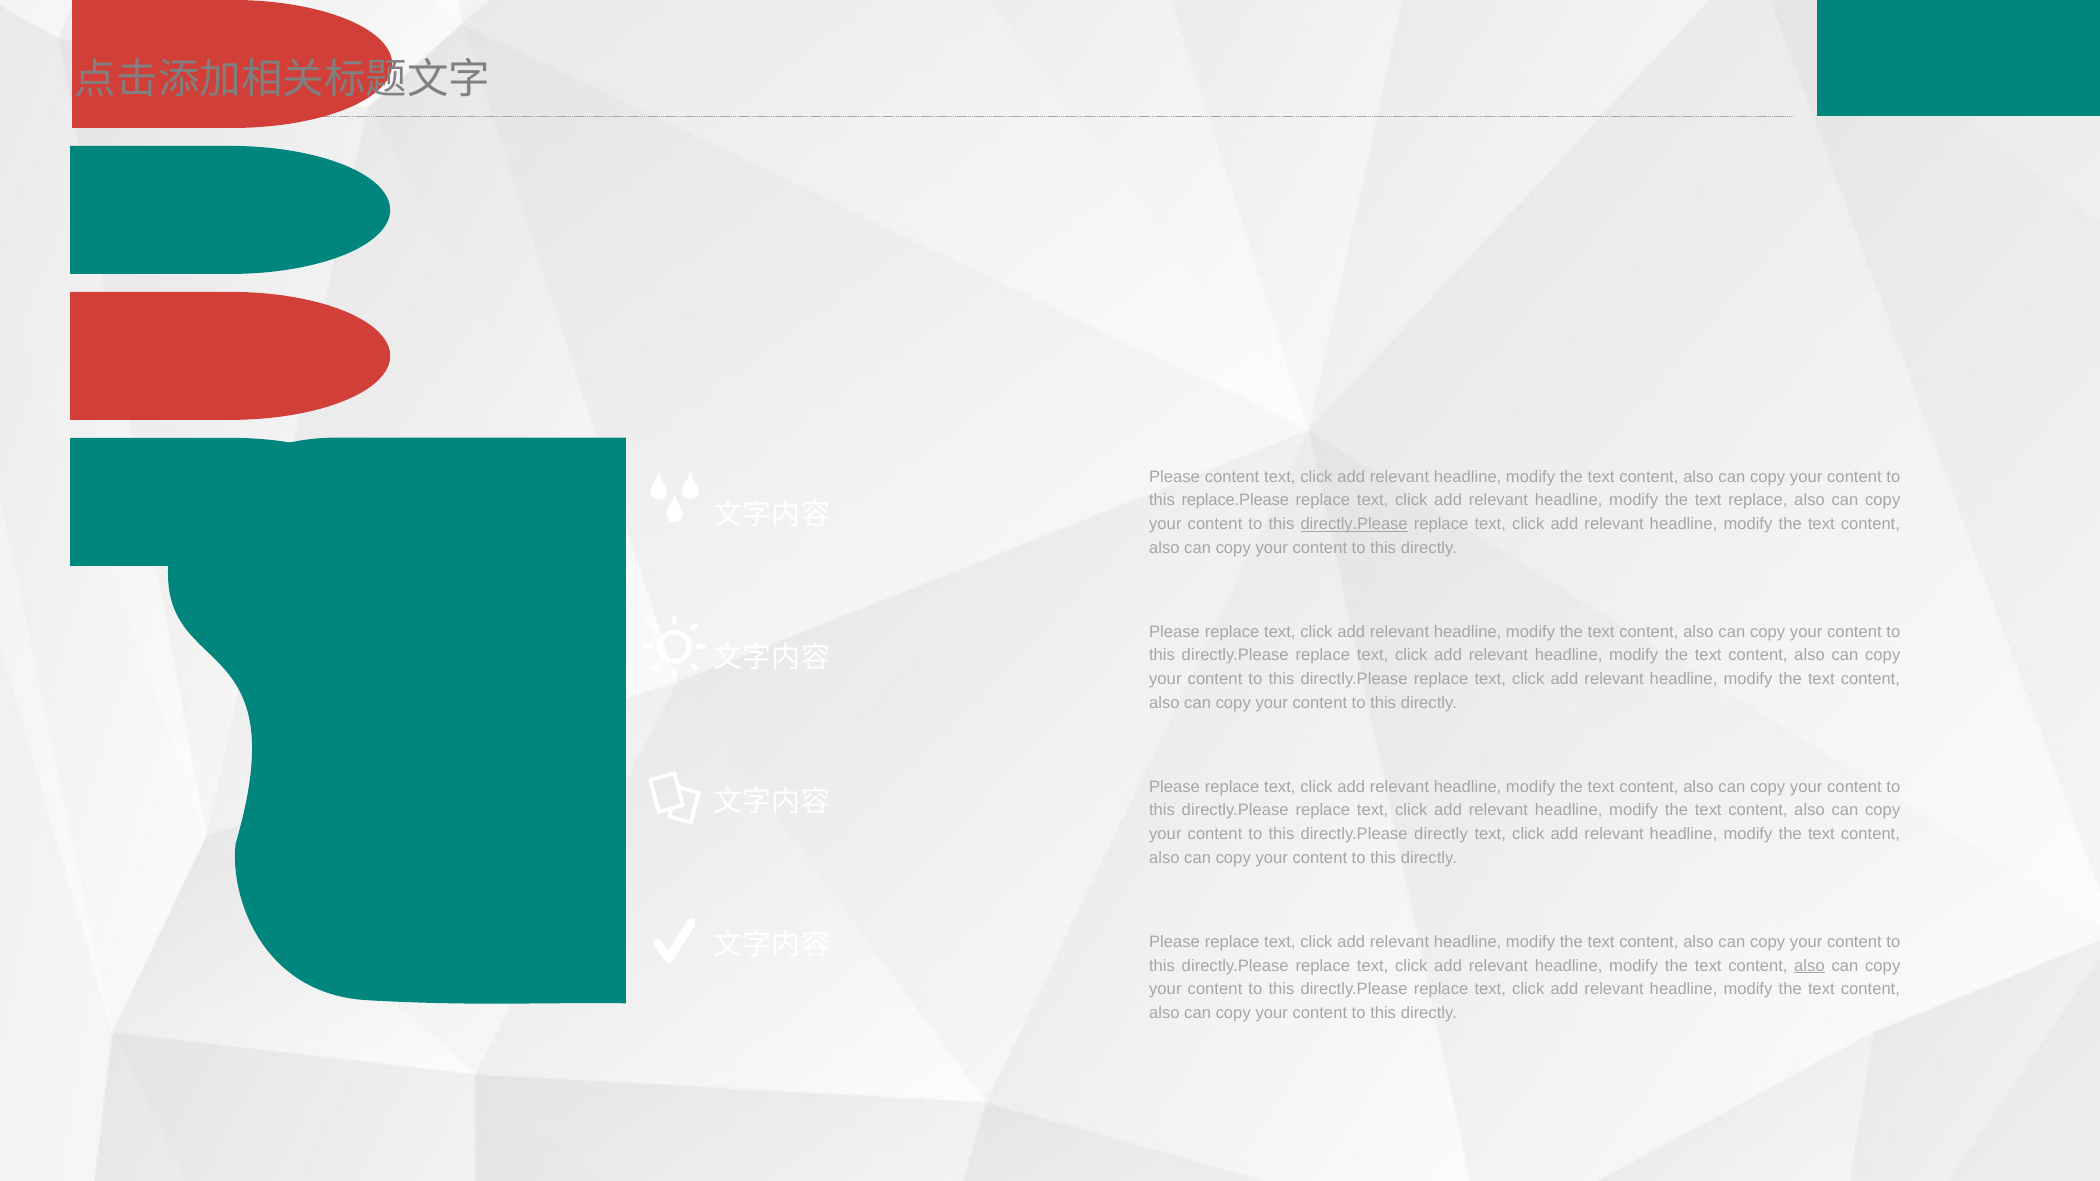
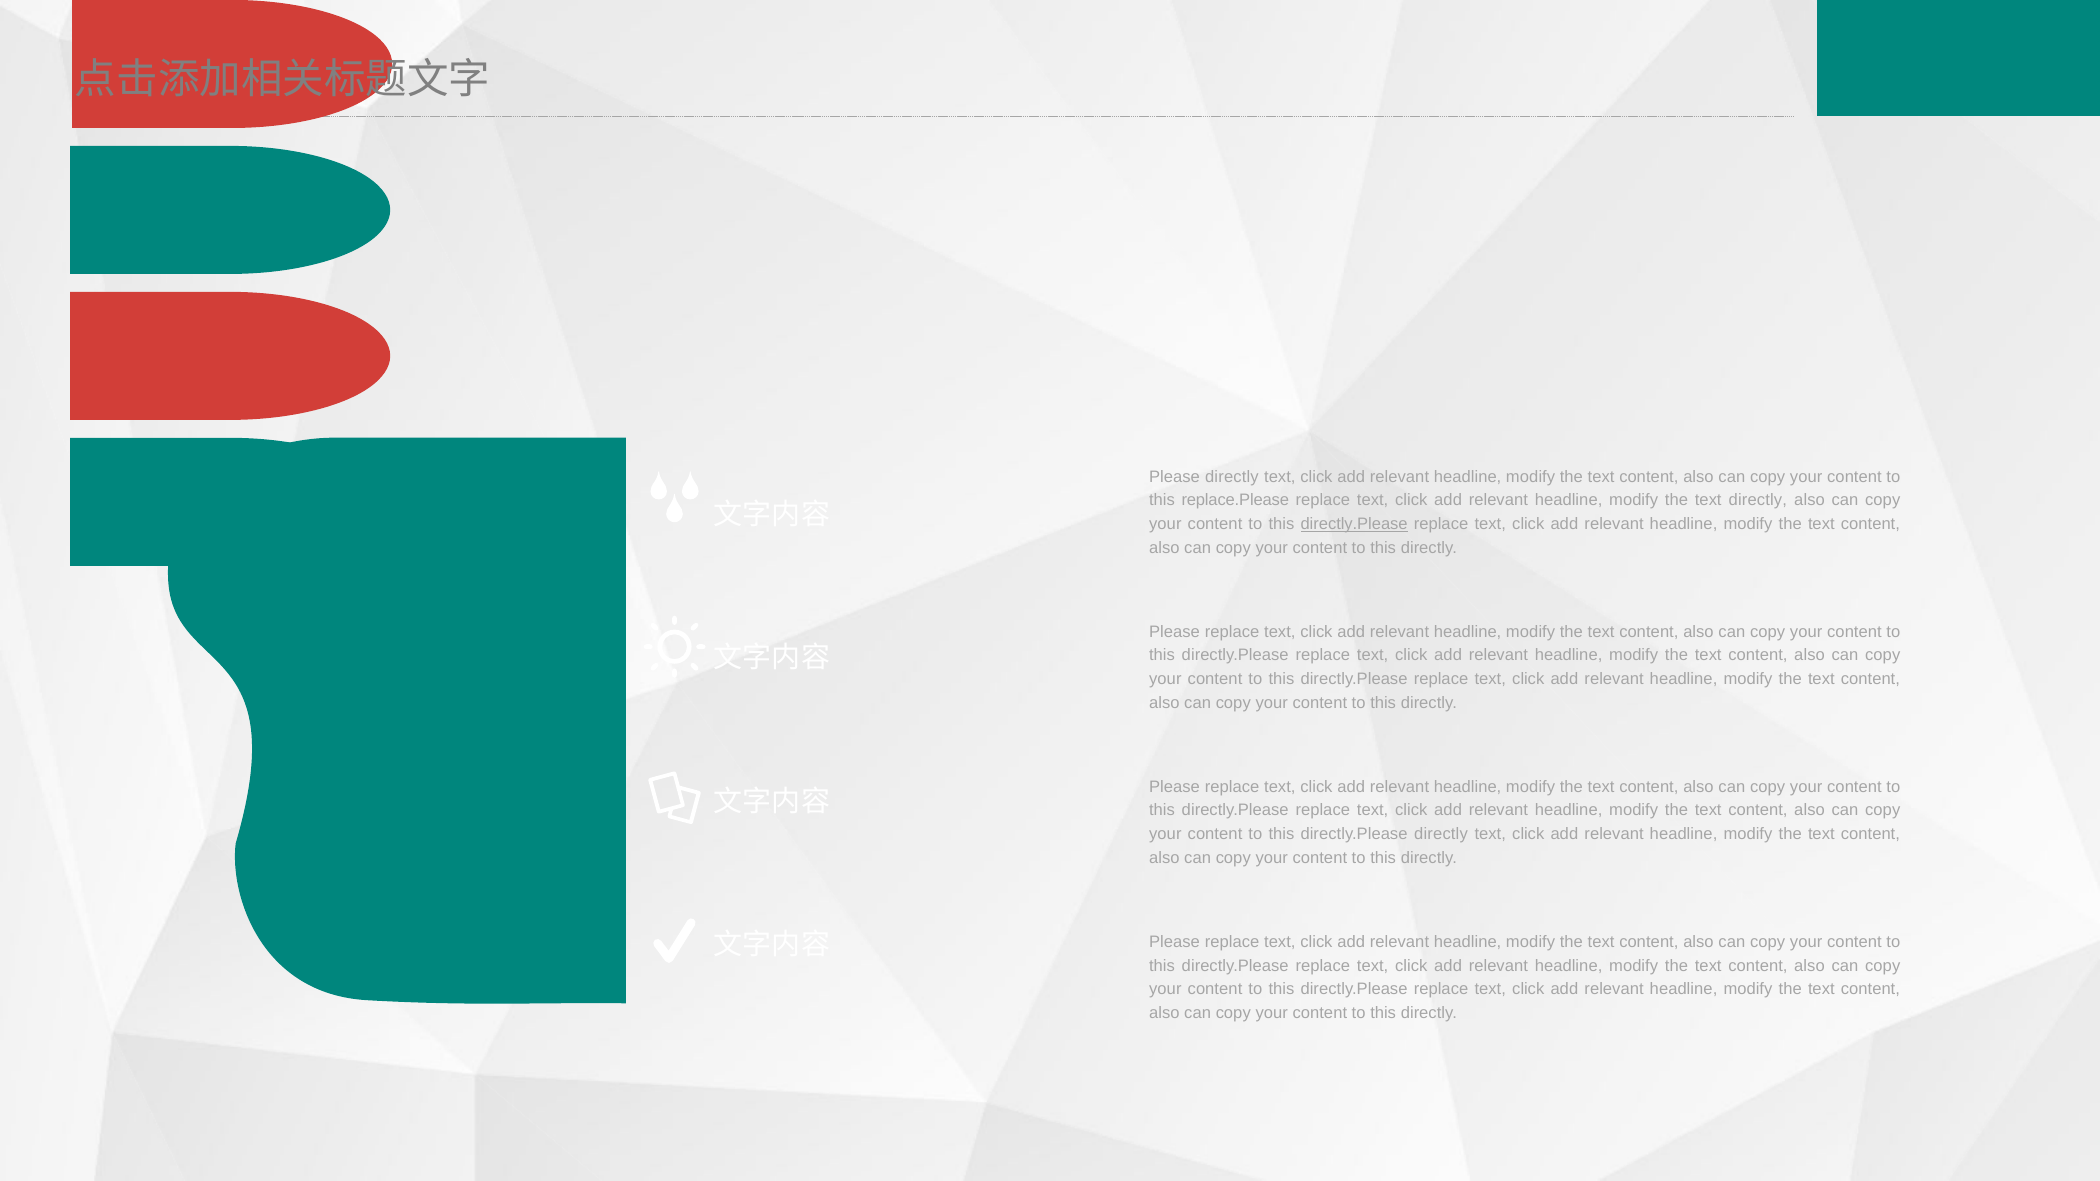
Please content: content -> directly
text replace: replace -> directly
also at (1809, 966) underline: present -> none
